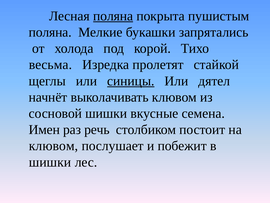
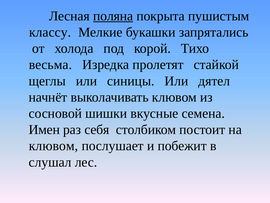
поляна at (50, 32): поляна -> классу
синицы underline: present -> none
речь: речь -> себя
шишки at (50, 162): шишки -> слушал
